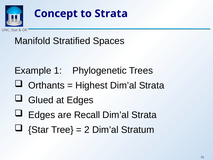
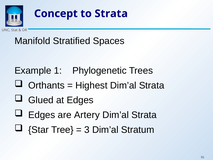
Recall: Recall -> Artery
2: 2 -> 3
